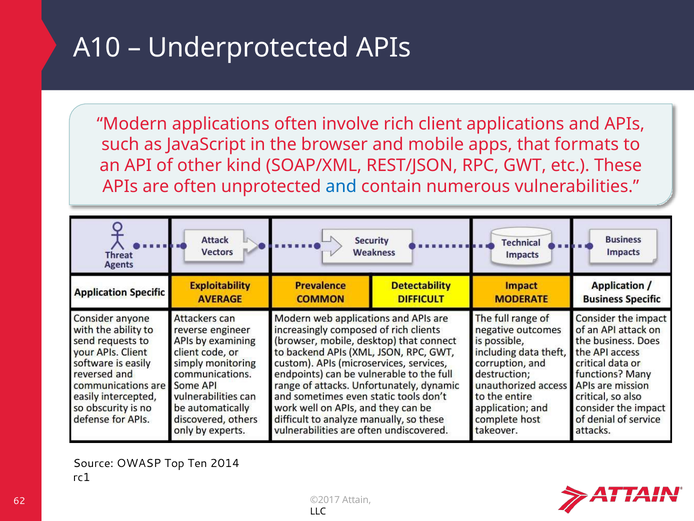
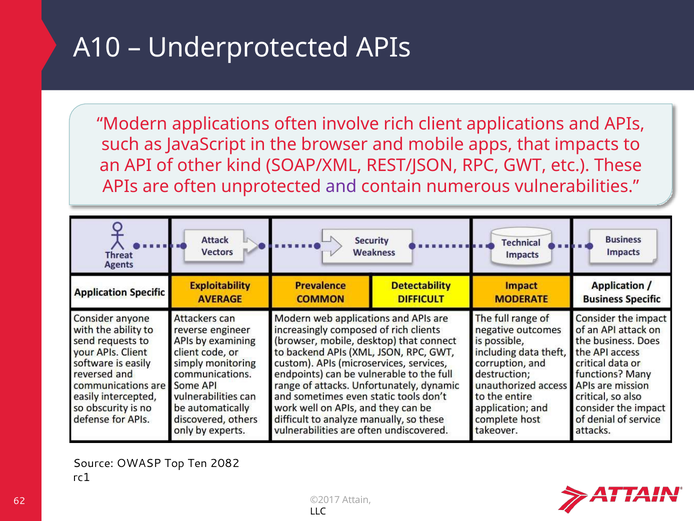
formats: formats -> impacts
and at (341, 186) colour: blue -> purple
2014: 2014 -> 2082
